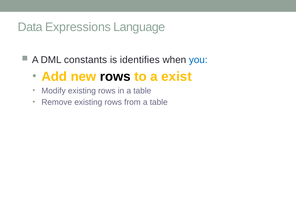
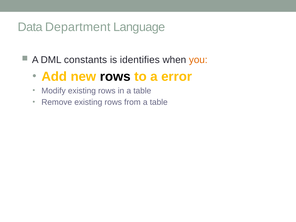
Expressions: Expressions -> Department
you colour: blue -> orange
exist: exist -> error
